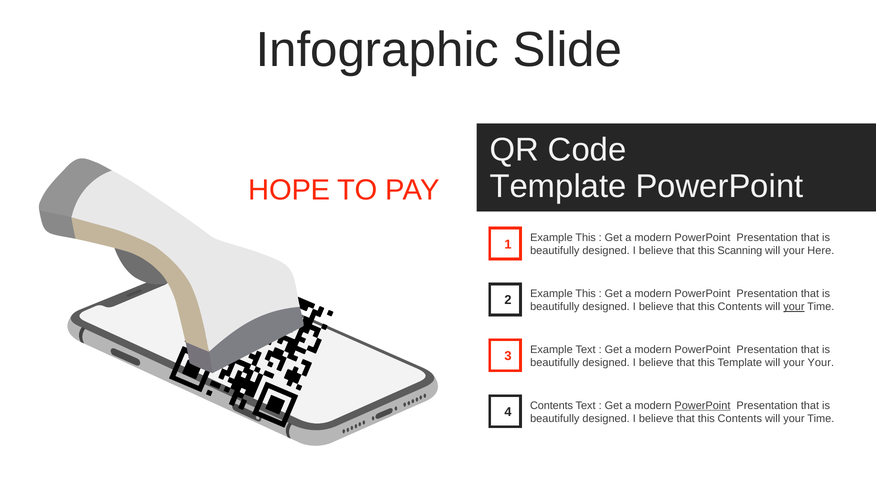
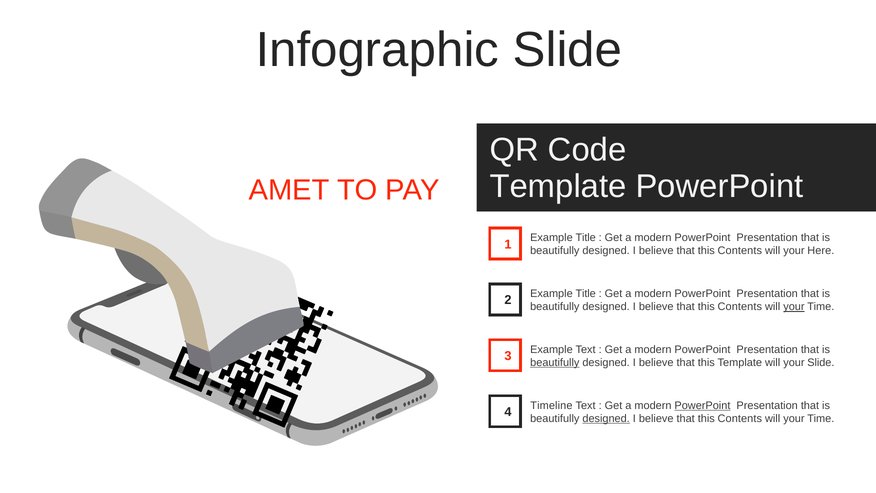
HOPE: HOPE -> AMET
This at (586, 238): This -> Title
Scanning at (740, 251): Scanning -> Contents
This at (586, 293): This -> Title
beautifully at (555, 362) underline: none -> present
your Your: Your -> Slide
Contents at (552, 405): Contents -> Timeline
designed at (606, 418) underline: none -> present
